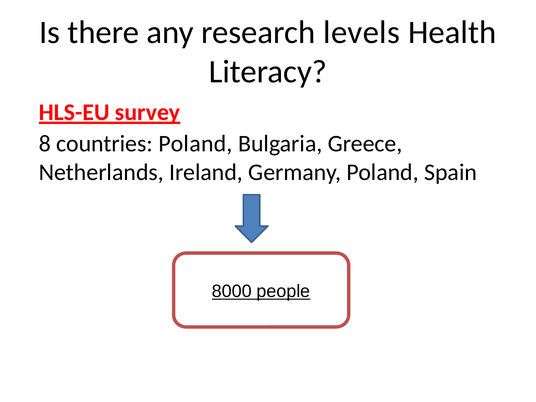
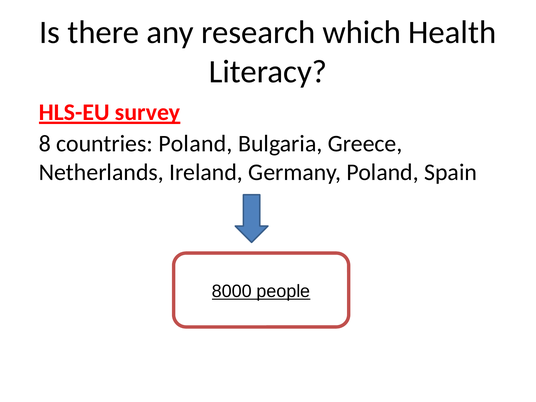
levels: levels -> which
